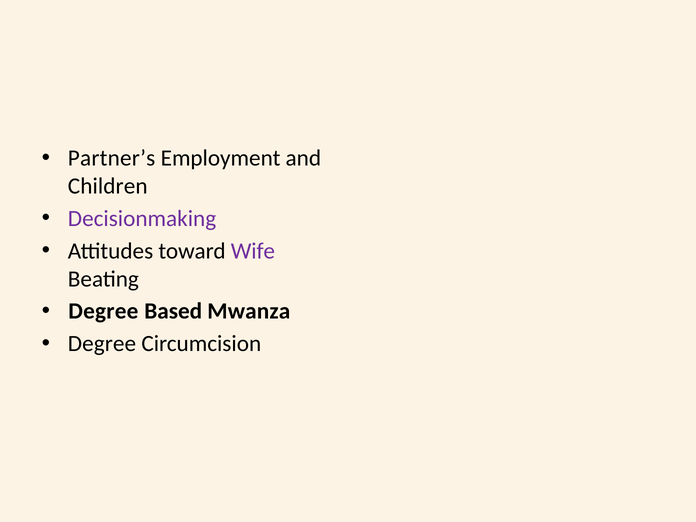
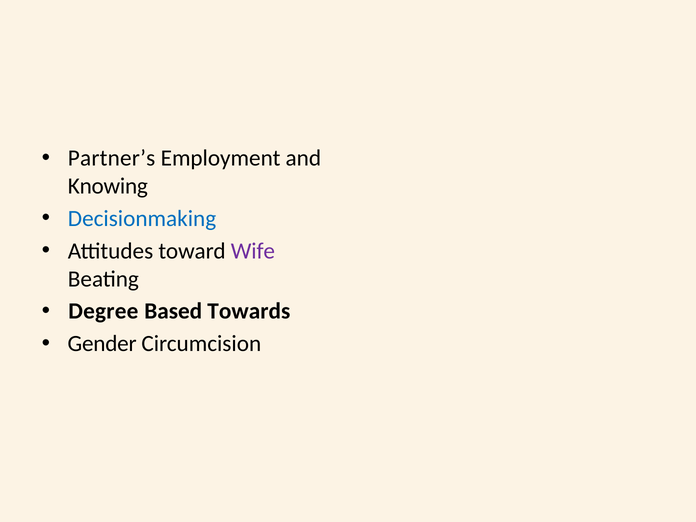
Children: Children -> Knowing
Decisionmaking colour: purple -> blue
Mwanza: Mwanza -> Towards
Degree at (102, 344): Degree -> Gender
